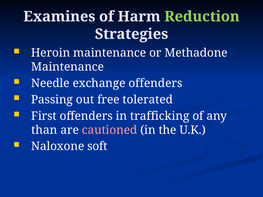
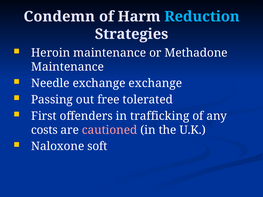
Examines: Examines -> Condemn
Reduction colour: light green -> light blue
exchange offenders: offenders -> exchange
than: than -> costs
